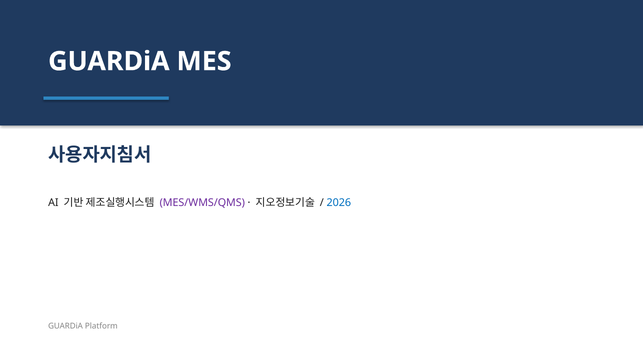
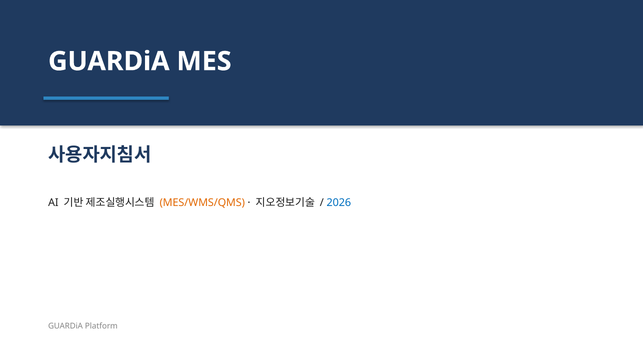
MES/WMS/QMS colour: purple -> orange
